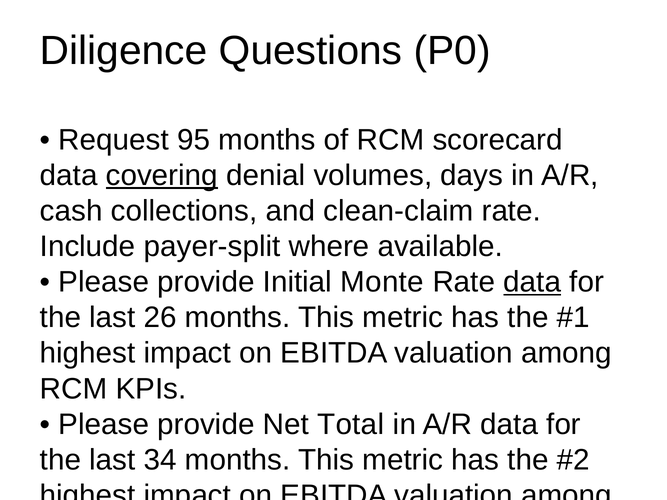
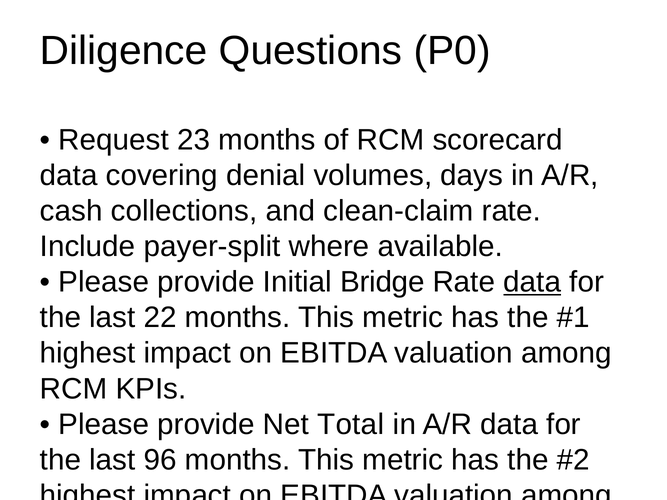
95: 95 -> 23
covering underline: present -> none
Monte: Monte -> Bridge
26: 26 -> 22
34: 34 -> 96
